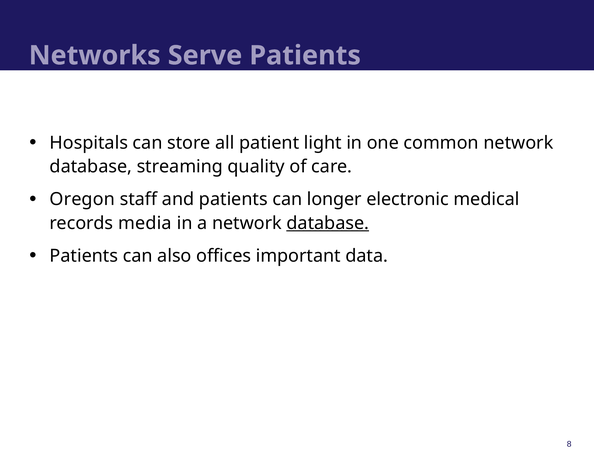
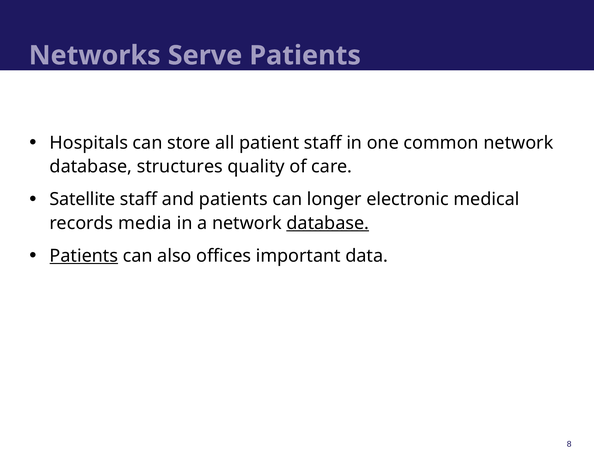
patient light: light -> staff
streaming: streaming -> structures
Oregon: Oregon -> Satellite
Patients at (84, 256) underline: none -> present
